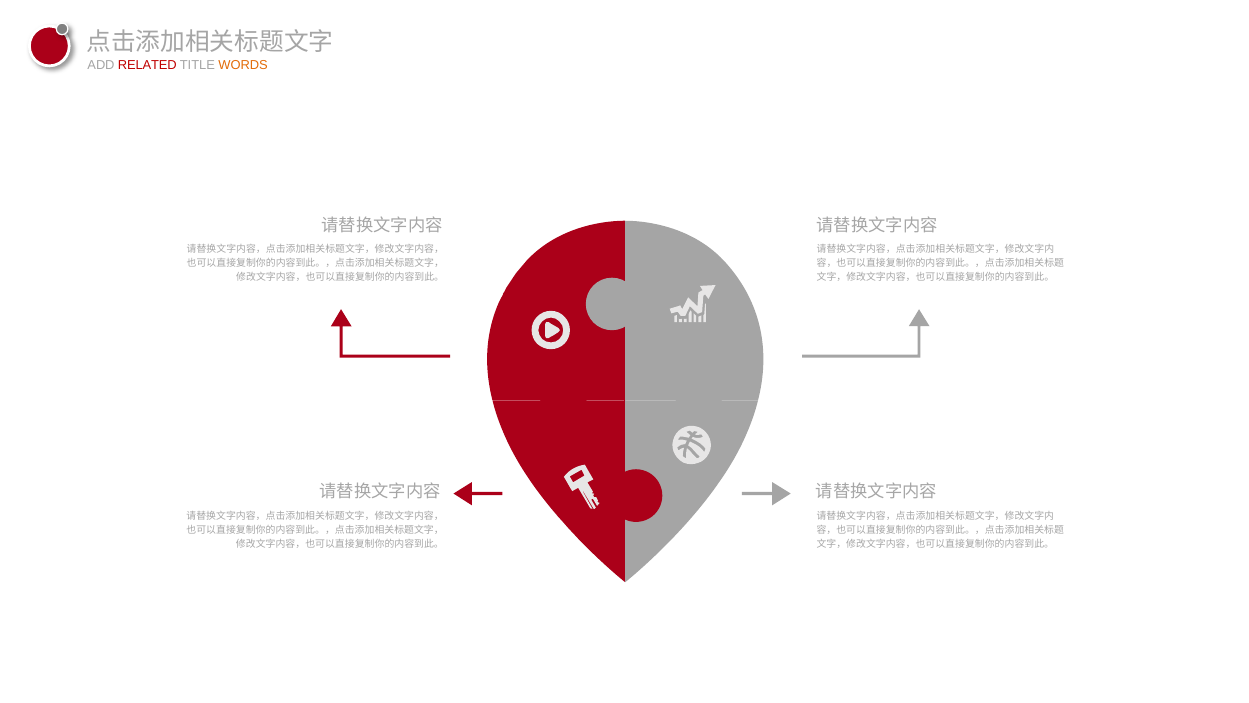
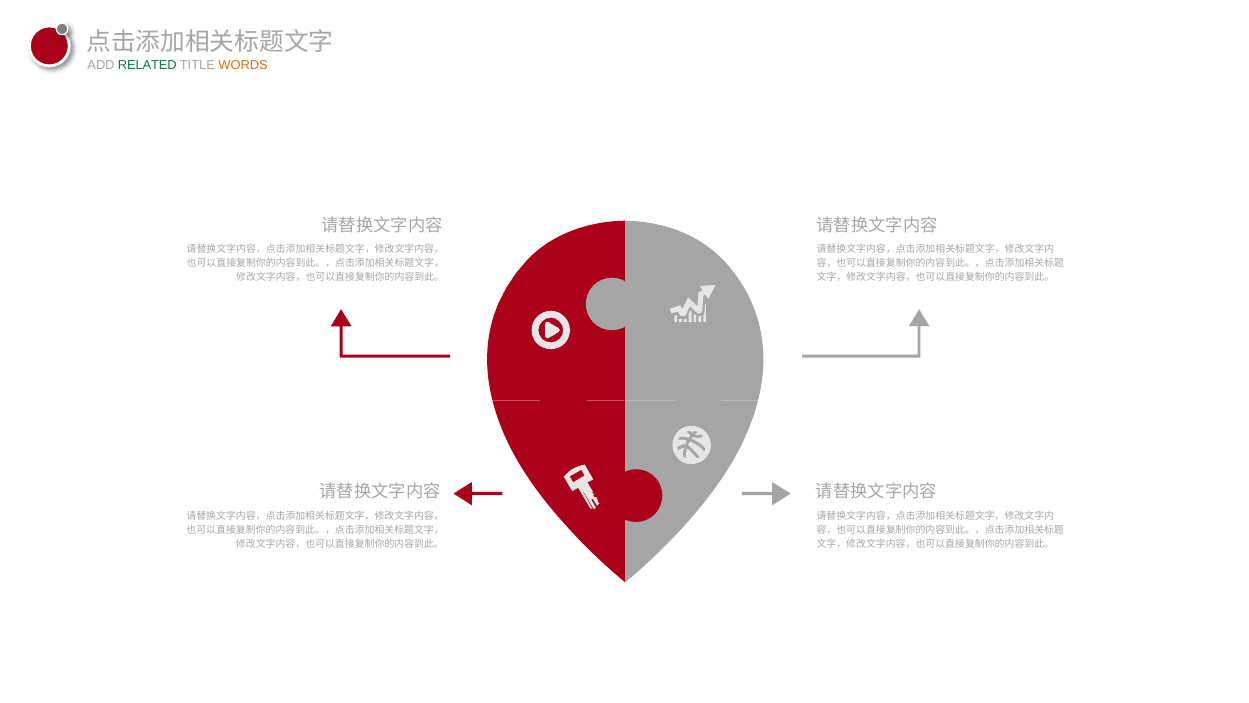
RELATED colour: red -> green
